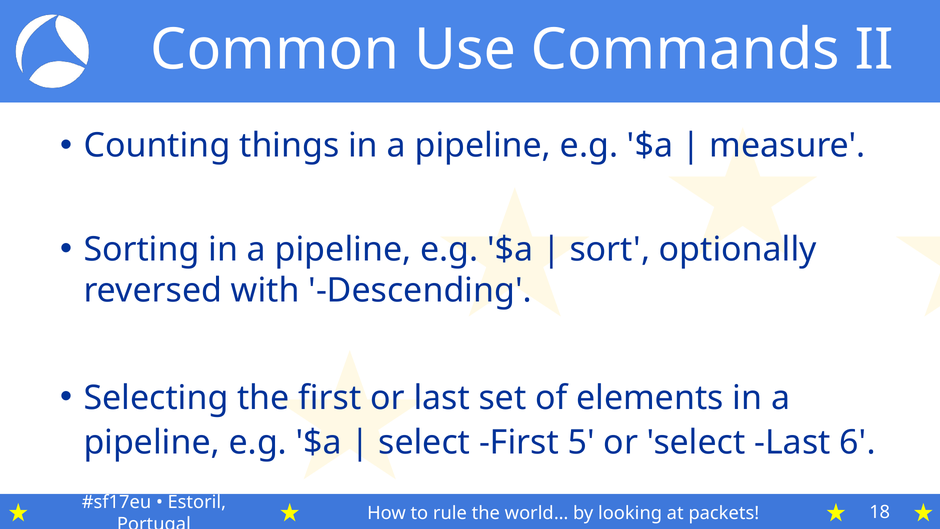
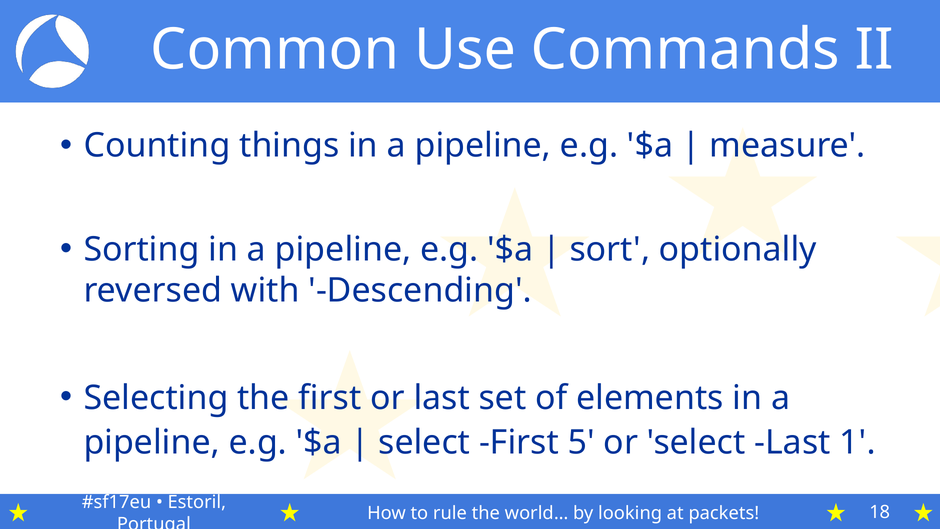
6: 6 -> 1
